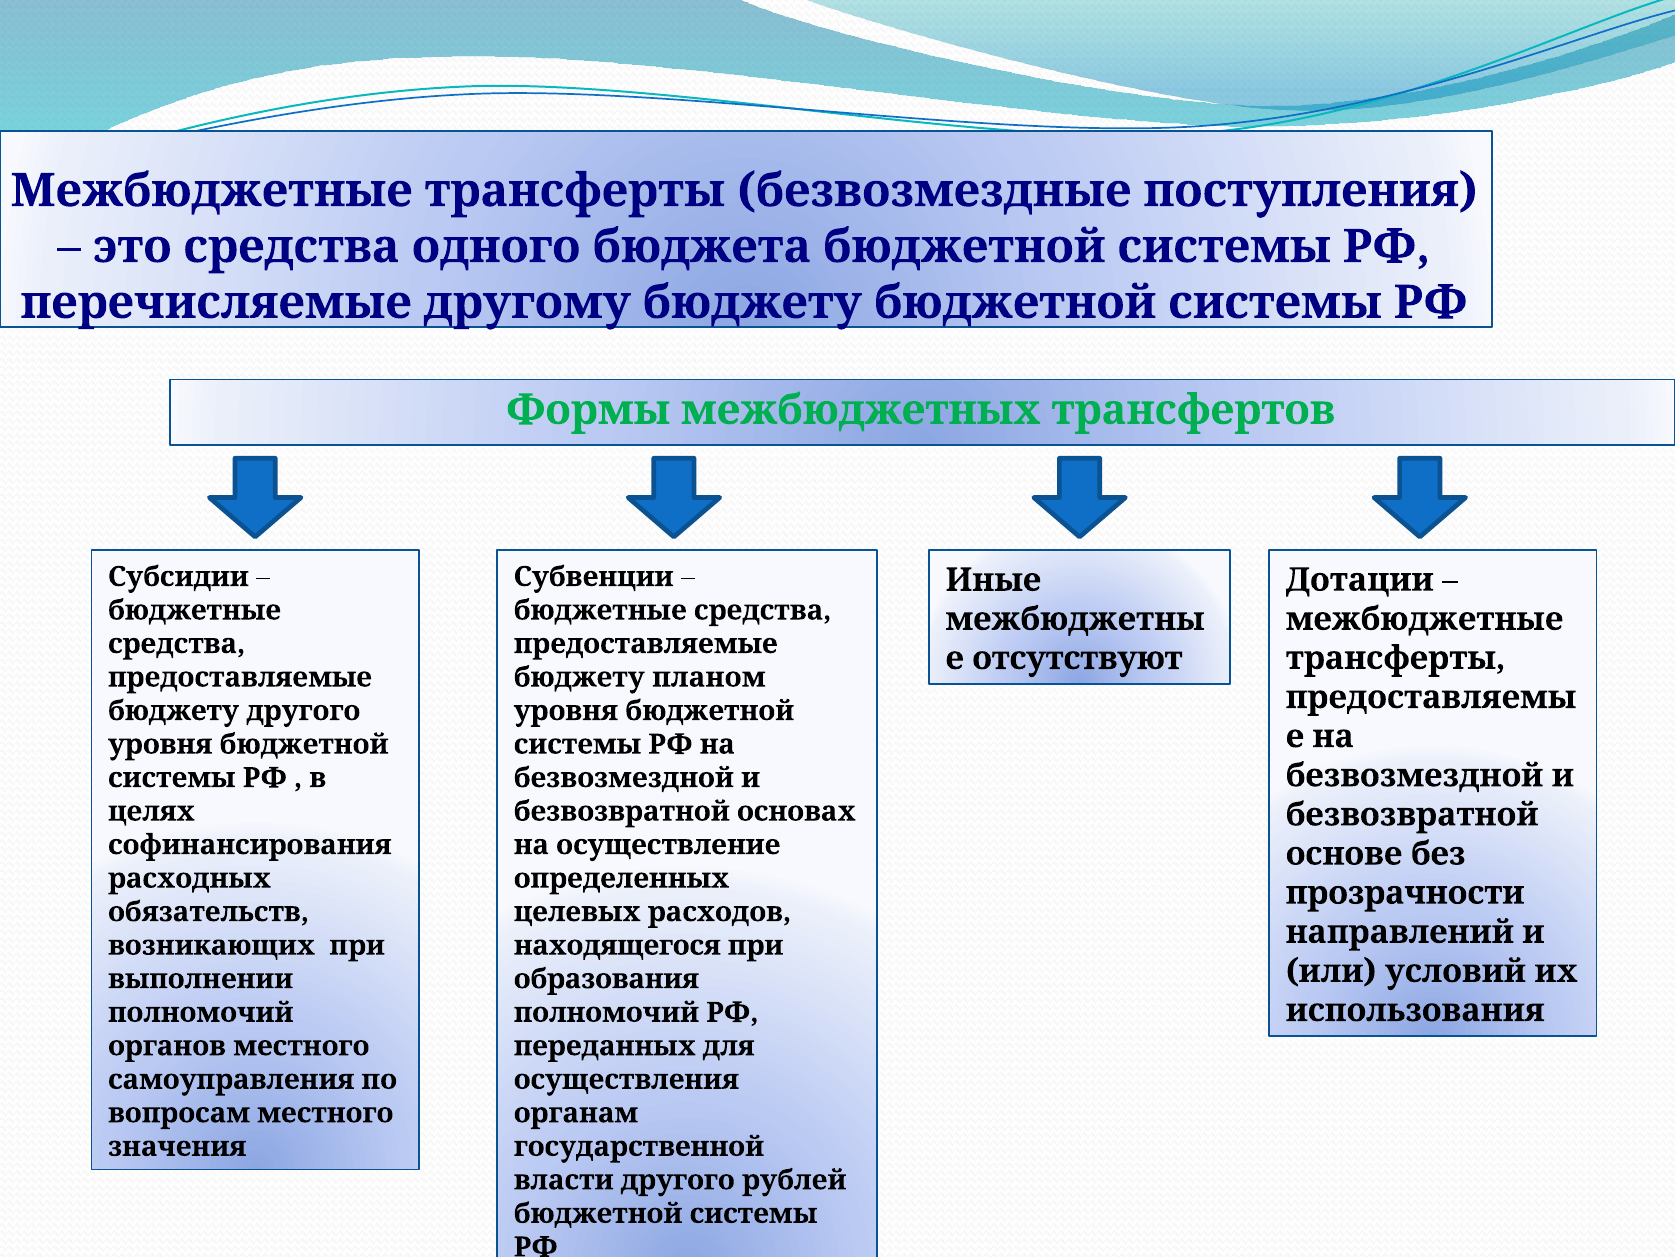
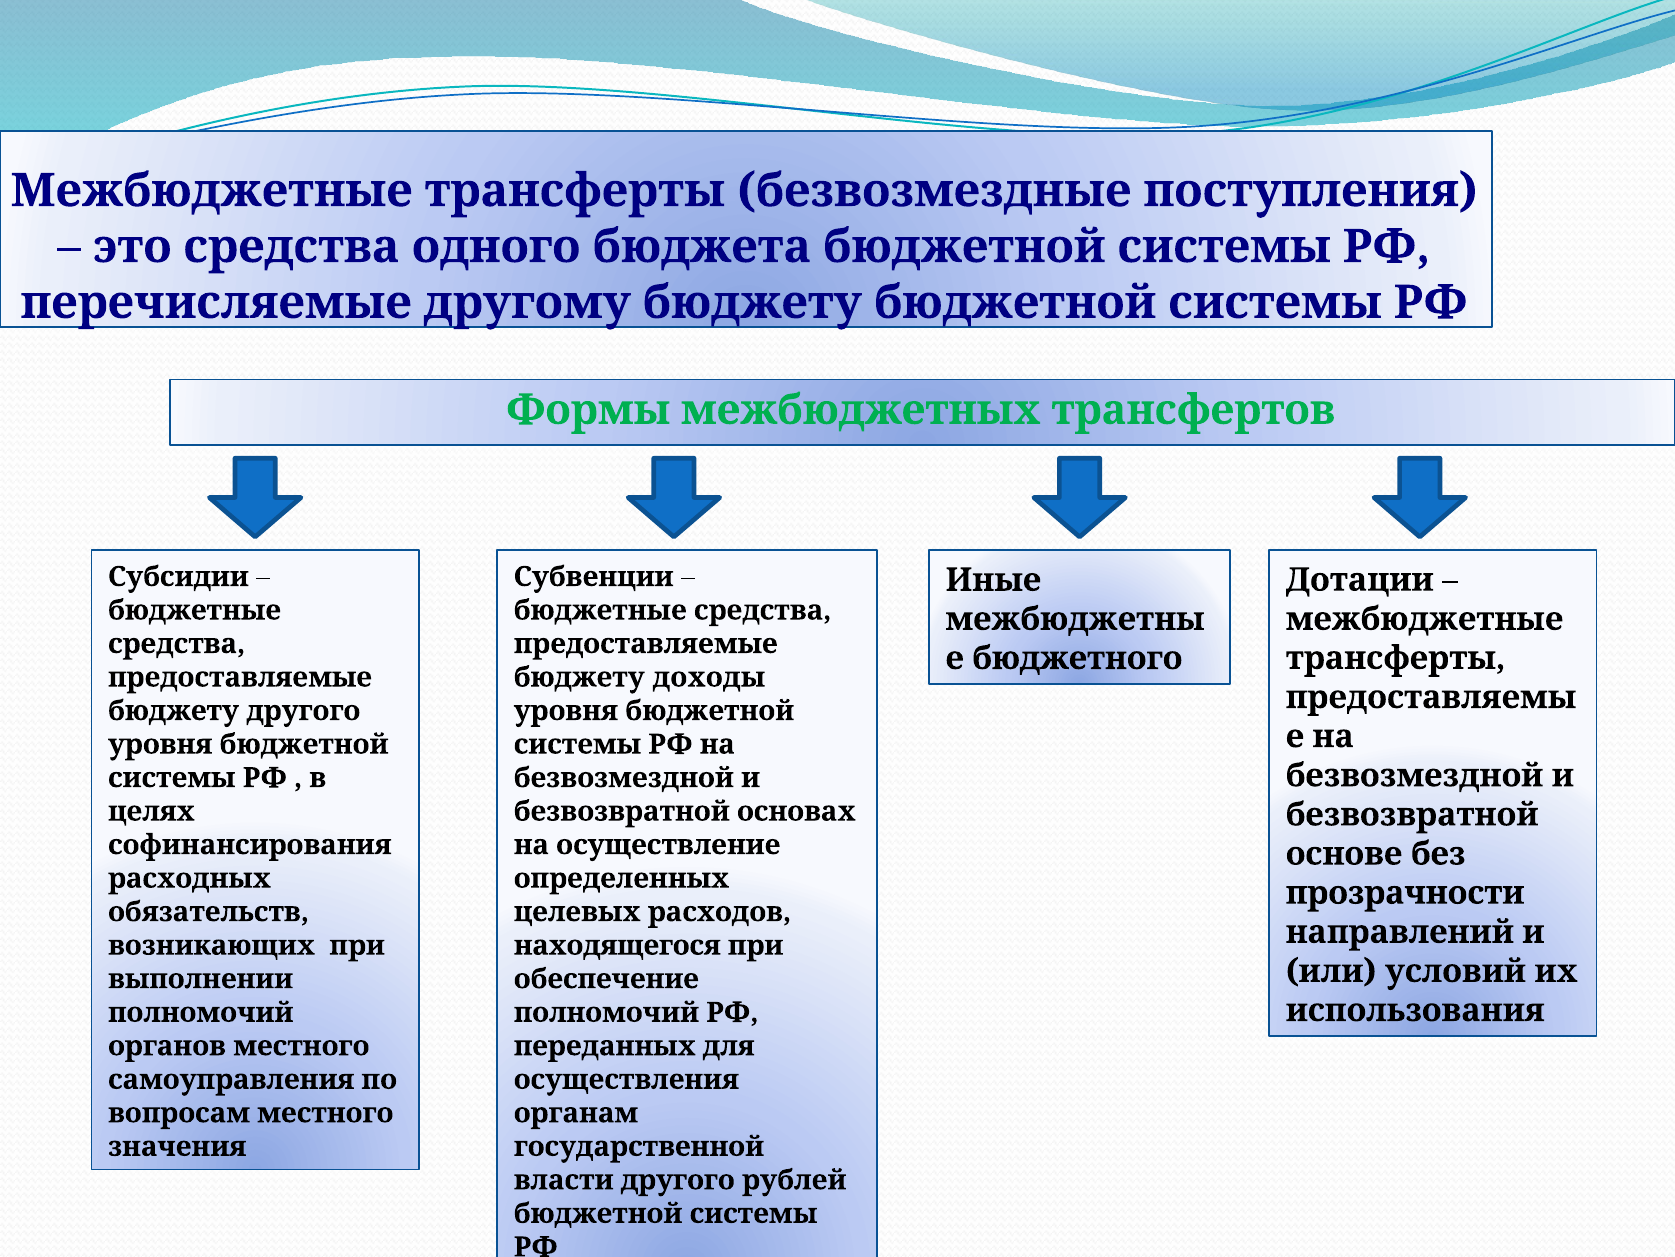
отсутствуют: отсутствуют -> бюджетного
планом: планом -> доходы
образования: образования -> обеспечение
